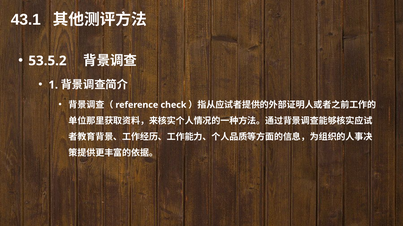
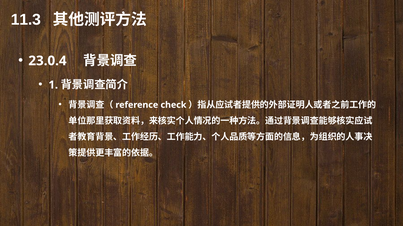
43.1: 43.1 -> 11.3
53.5.2: 53.5.2 -> 23.0.4
